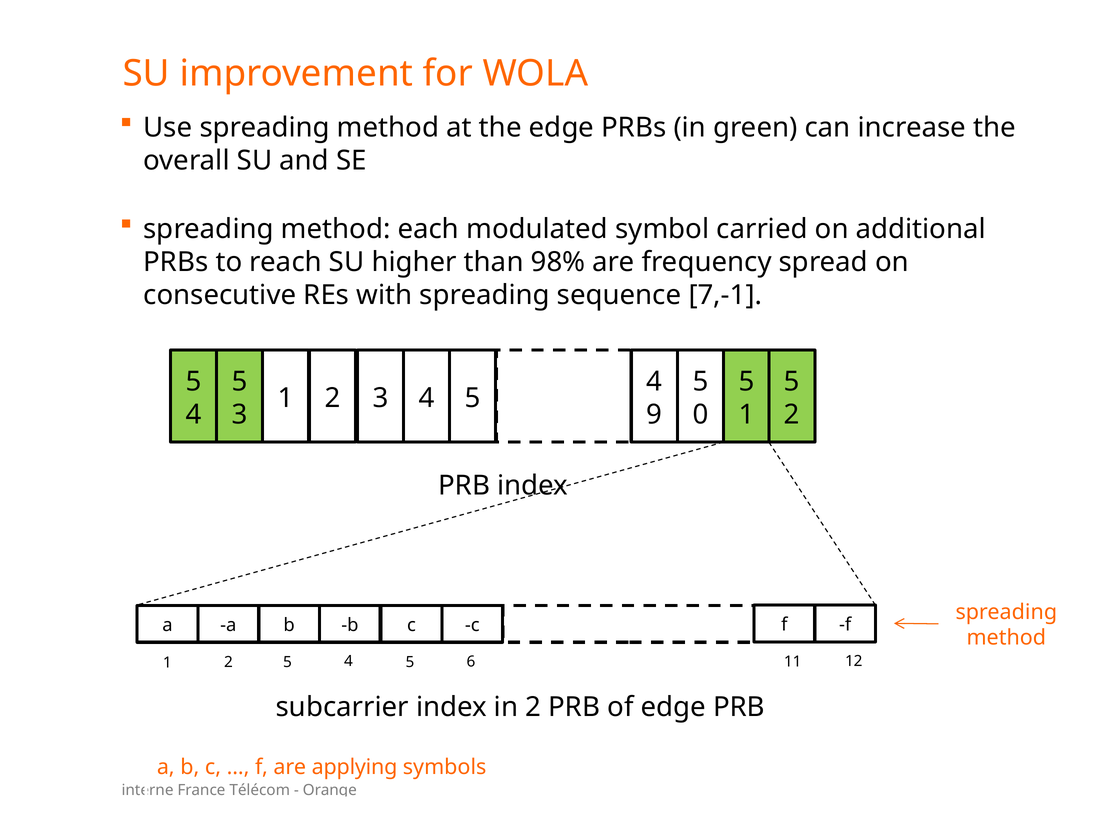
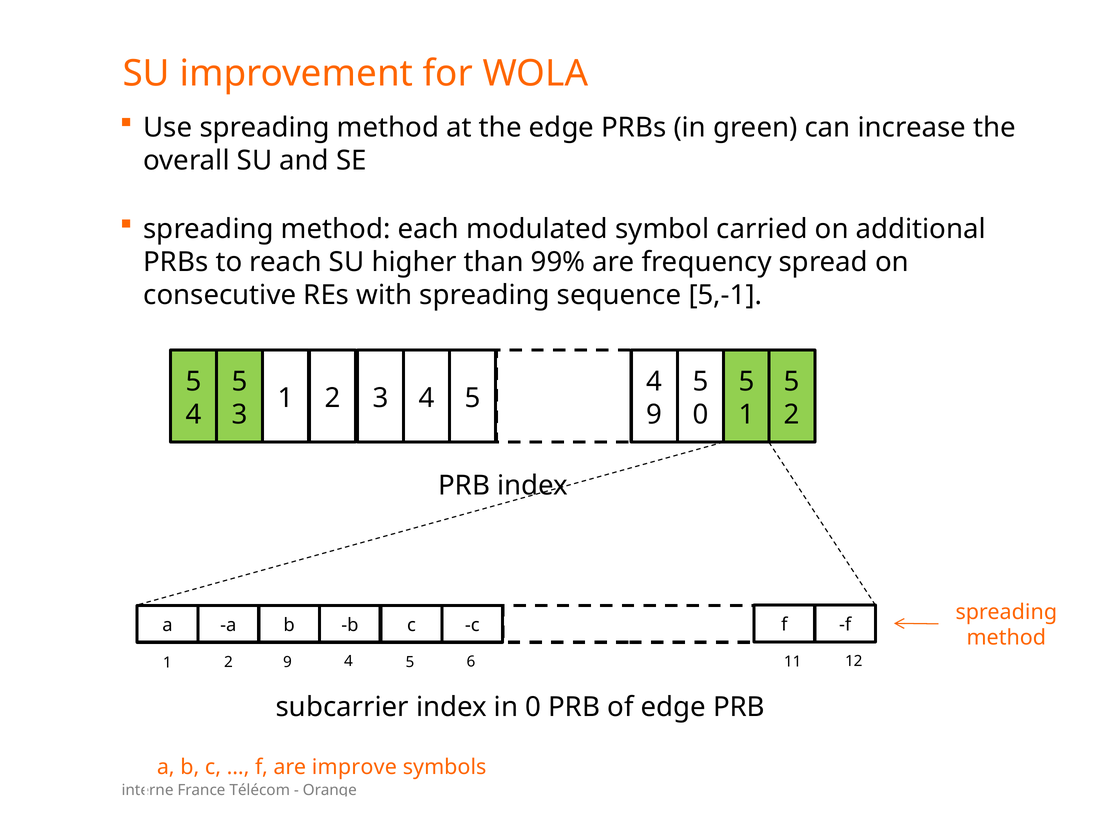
98%: 98% -> 99%
7,-1: 7,-1 -> 5,-1
2 5: 5 -> 9
in 2: 2 -> 0
applying: applying -> improve
